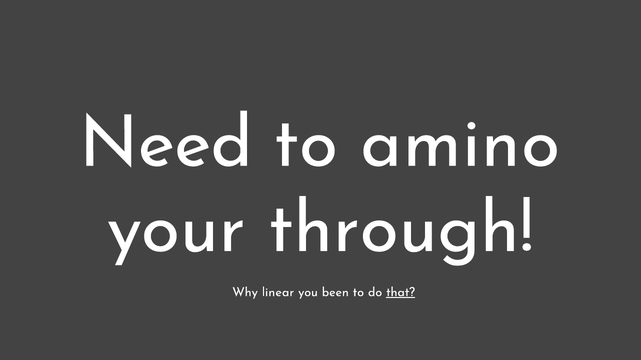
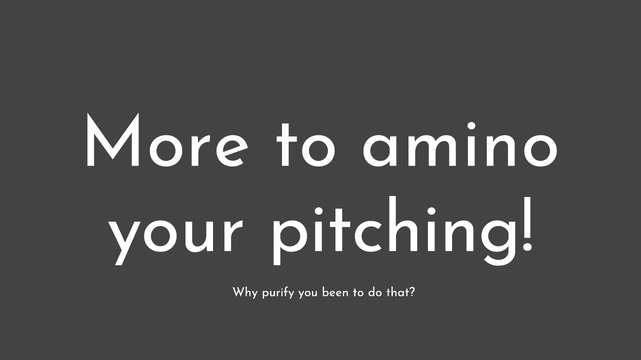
Need: Need -> More
through: through -> pitching
linear: linear -> purify
that underline: present -> none
